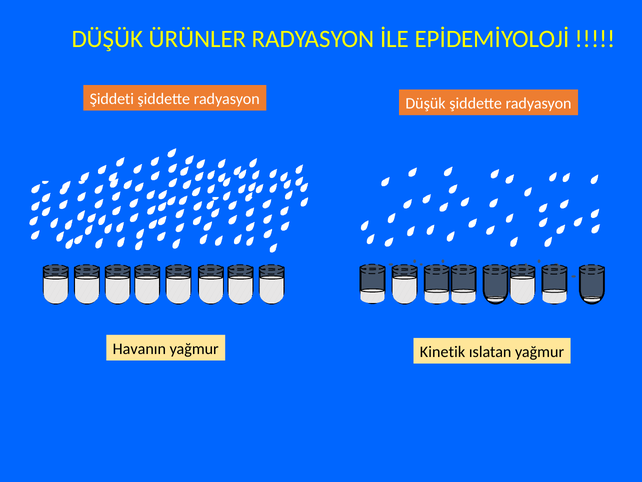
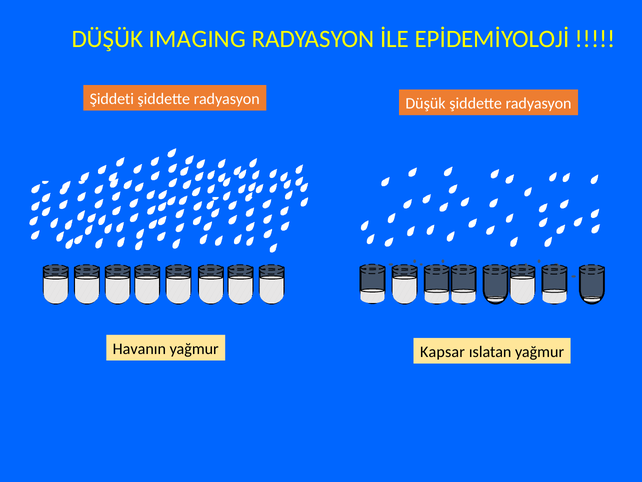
ÜRÜNLER: ÜRÜNLER -> IMAGING
Kinetik: Kinetik -> Kapsar
